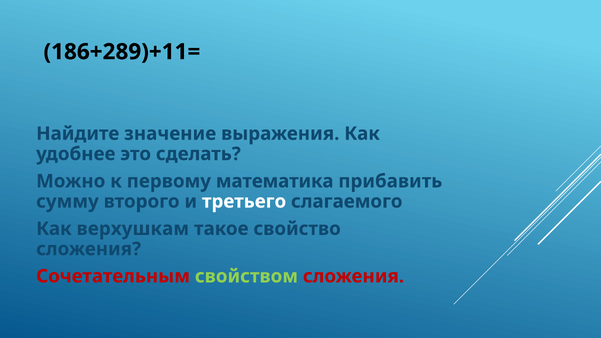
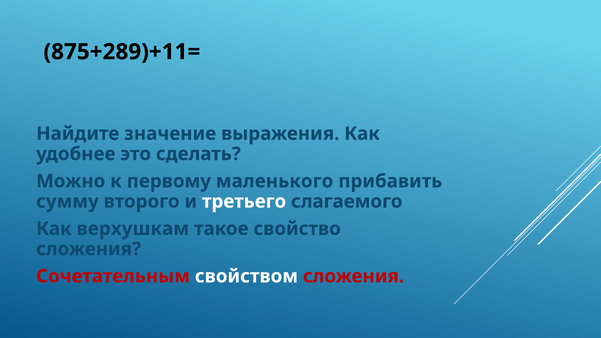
186+289)+11=: 186+289)+11= -> 875+289)+11=
математика: математика -> маленького
свойством colour: light green -> white
